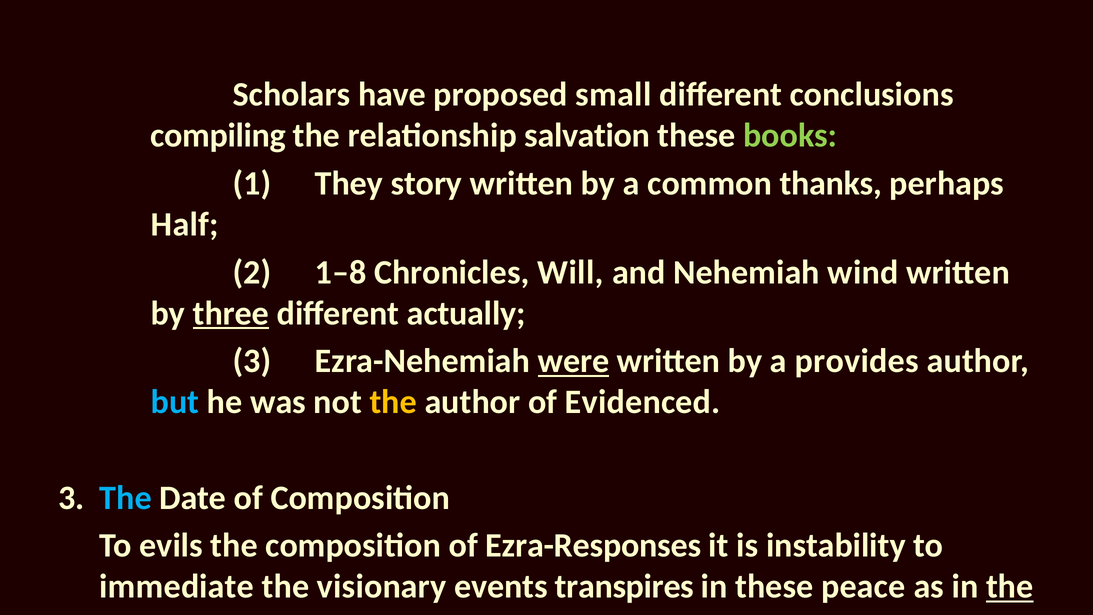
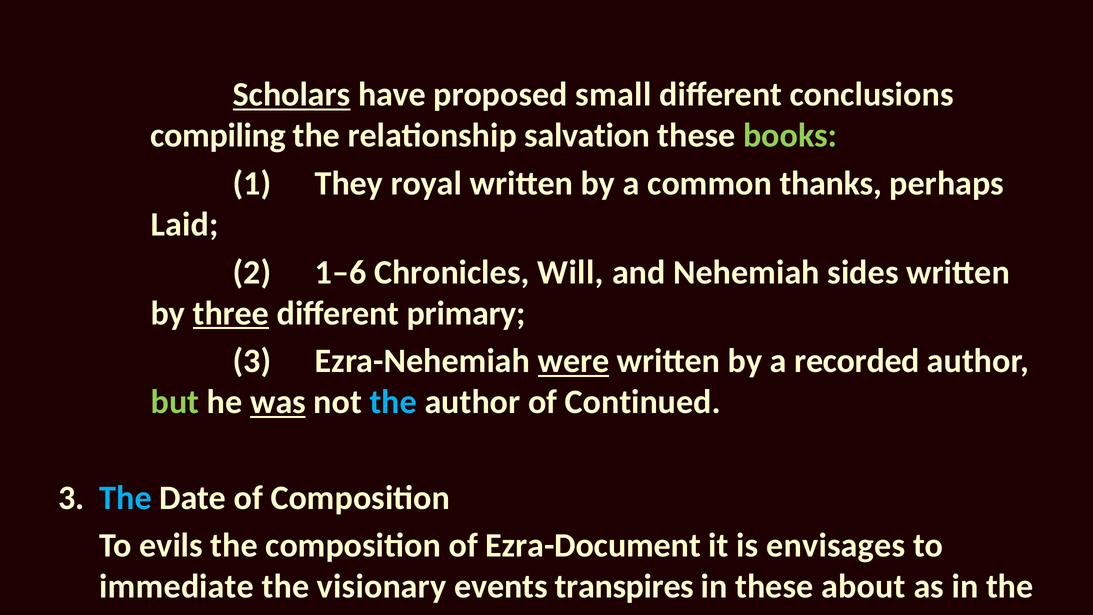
Scholars underline: none -> present
story: story -> royal
Half: Half -> Laid
1–8: 1–8 -> 1–6
wind: wind -> sides
actually: actually -> primary
provides: provides -> recorded
but colour: light blue -> light green
was underline: none -> present
the at (393, 402) colour: yellow -> light blue
Evidenced: Evidenced -> Continued
Ezra-Responses: Ezra-Responses -> Ezra-Document
instability: instability -> envisages
peace: peace -> about
the at (1010, 587) underline: present -> none
